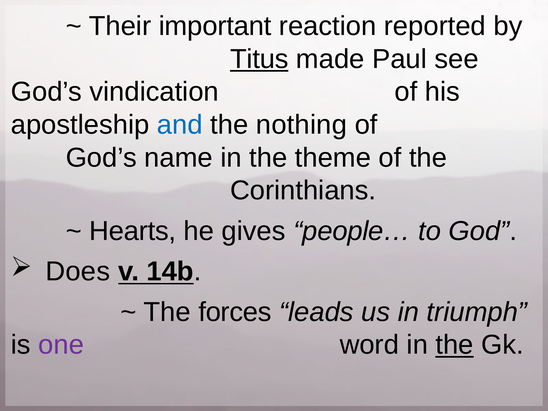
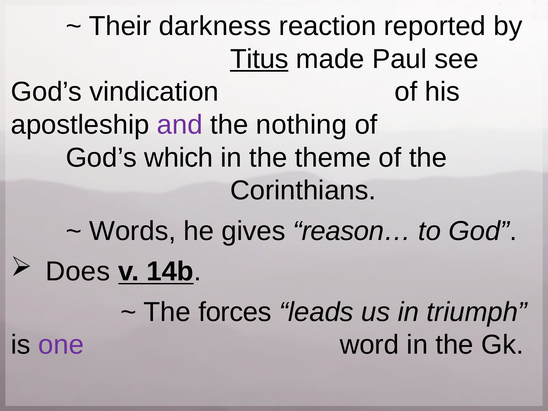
important: important -> darkness
and colour: blue -> purple
name: name -> which
Hearts: Hearts -> Words
people…: people… -> reason…
the at (455, 345) underline: present -> none
